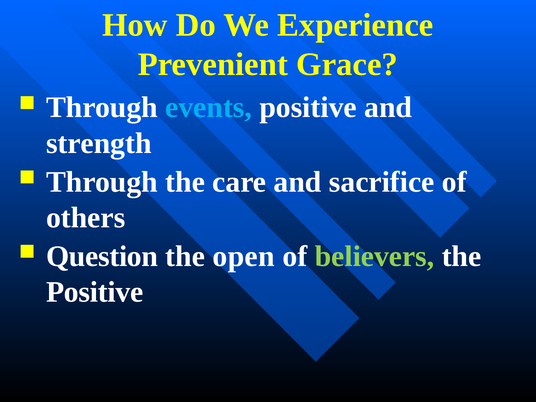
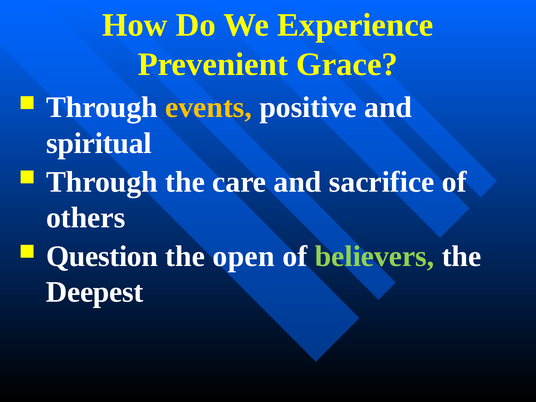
events colour: light blue -> yellow
strength: strength -> spiritual
Positive at (95, 292): Positive -> Deepest
